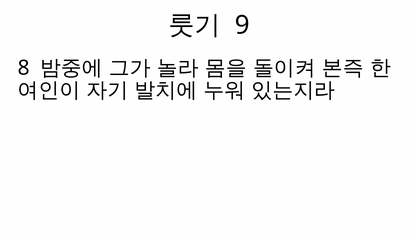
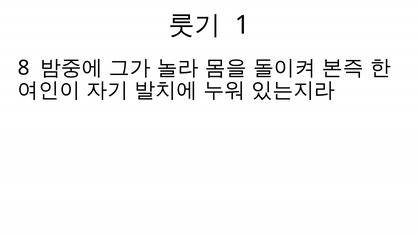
9: 9 -> 1
